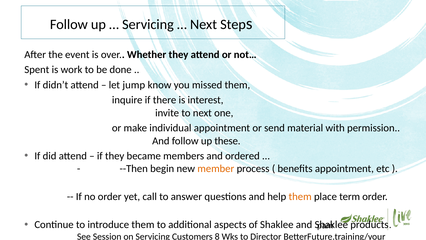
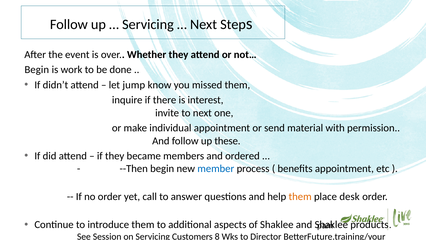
Spent at (37, 70): Spent -> Begin
member colour: orange -> blue
term: term -> desk
